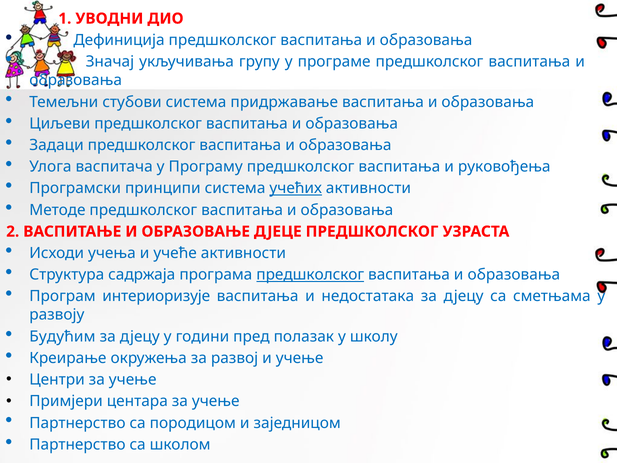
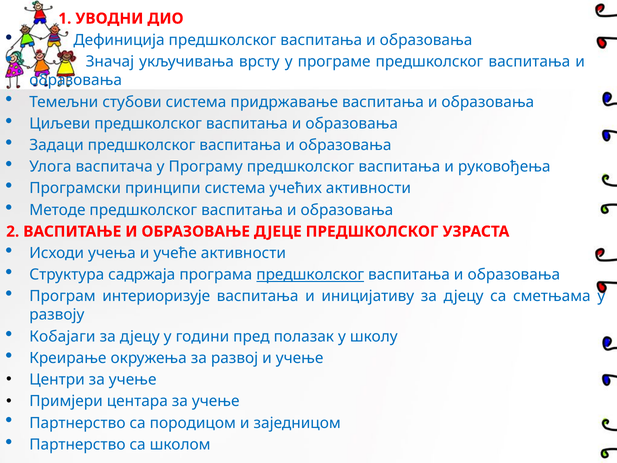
групу: групу -> врсту
учећих underline: present -> none
недостатака: недостатака -> иницијативу
Будућим: Будућим -> Кобајаги
